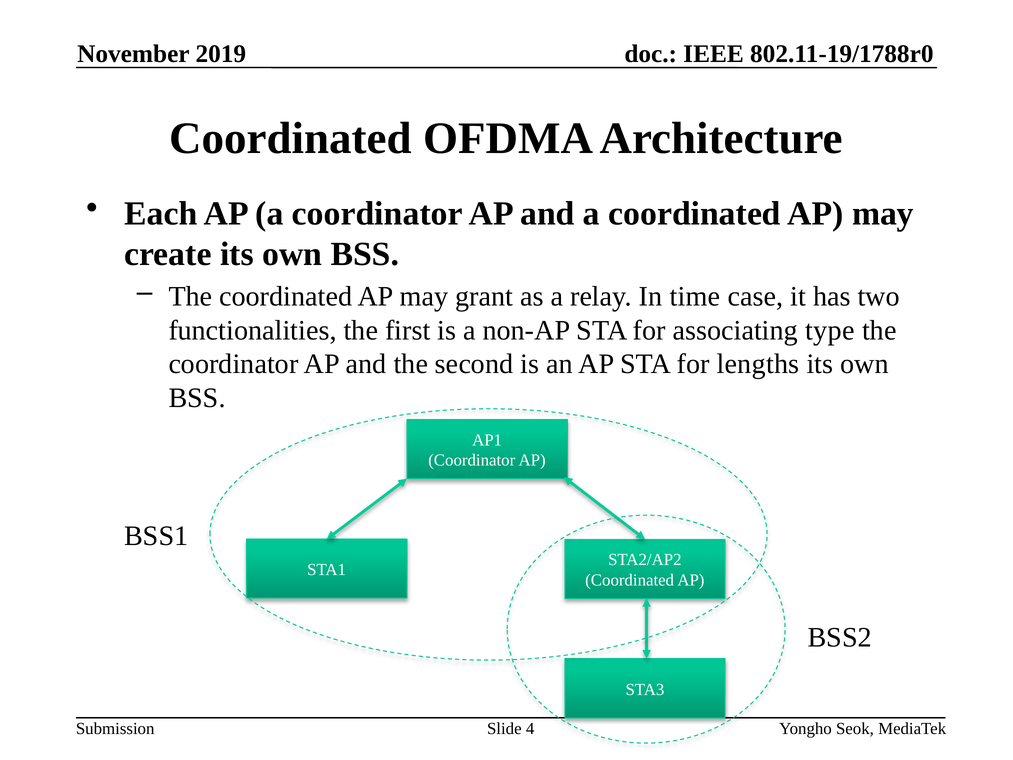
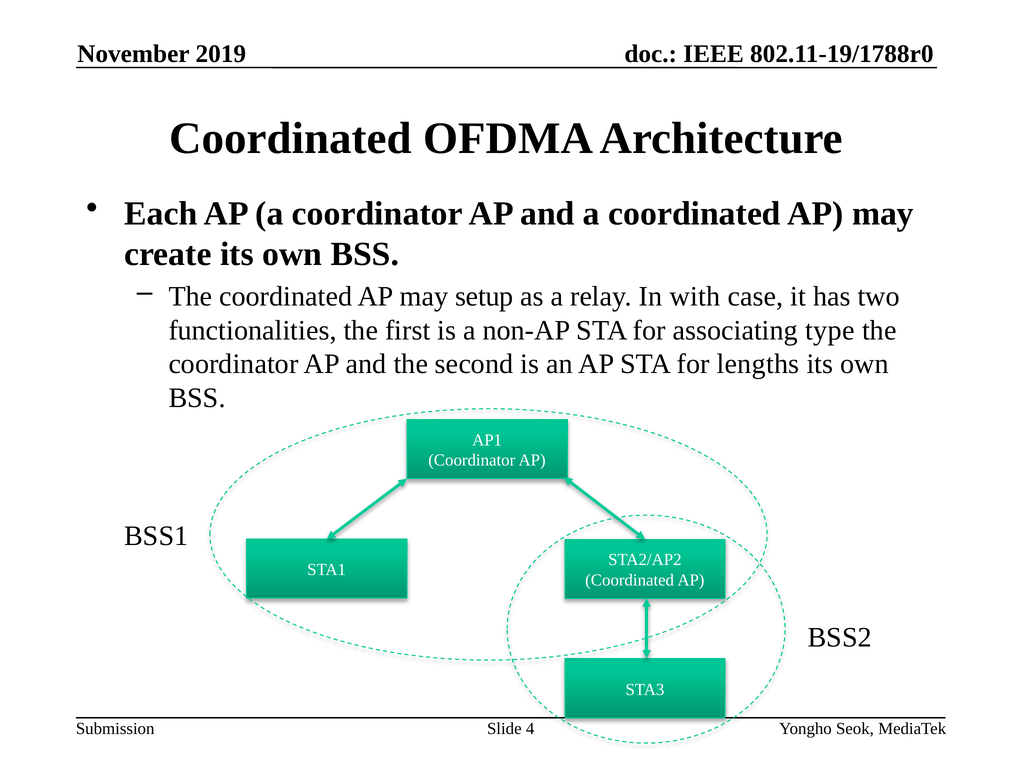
grant: grant -> setup
time: time -> with
